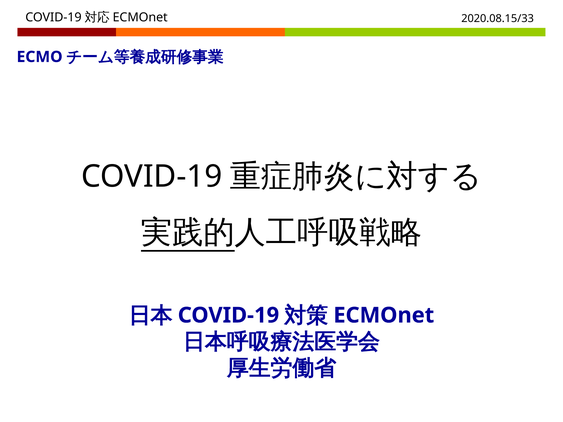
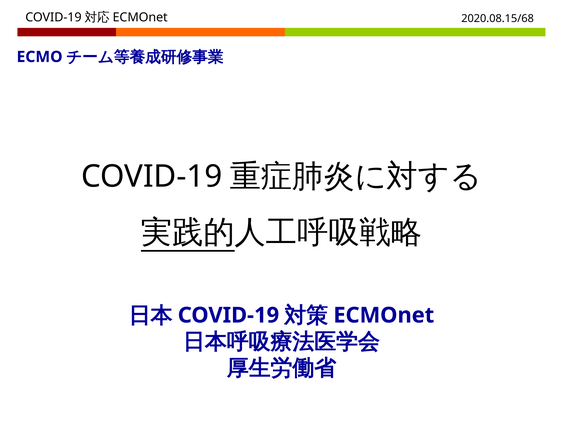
2020.08.15/33: 2020.08.15/33 -> 2020.08.15/68
